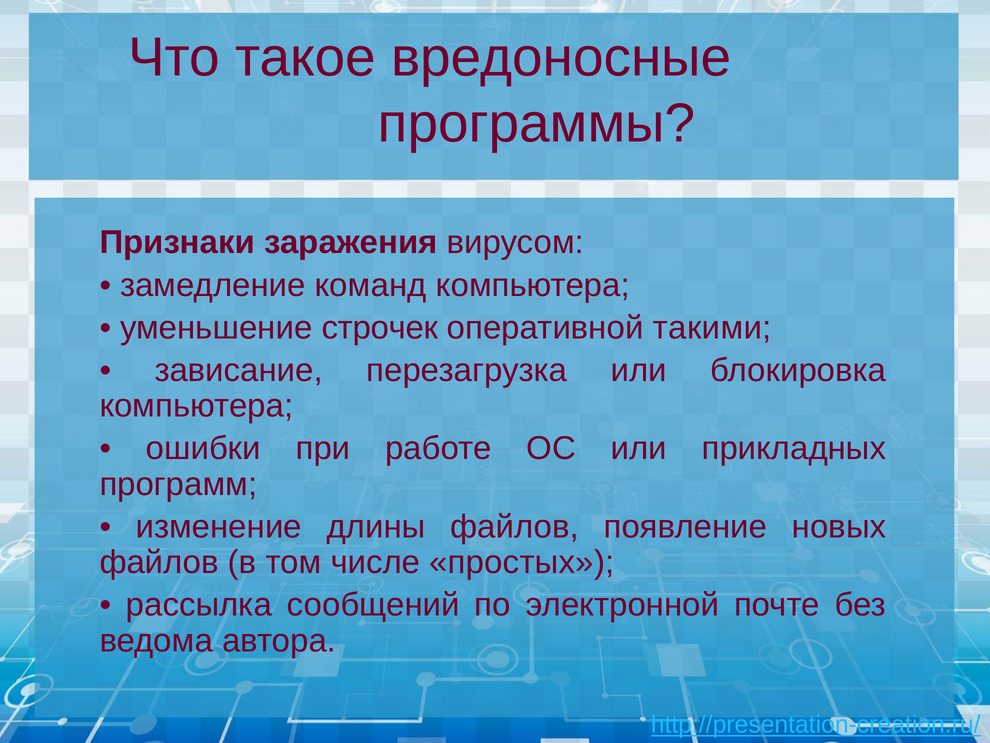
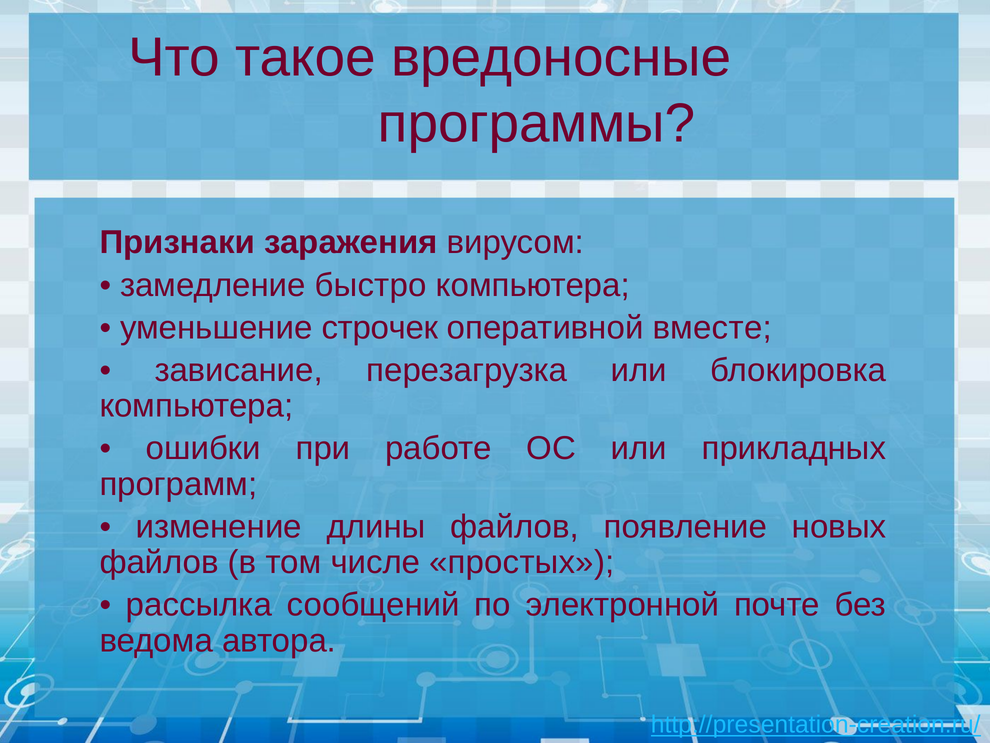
команд: команд -> быстро
такими: такими -> вместе
